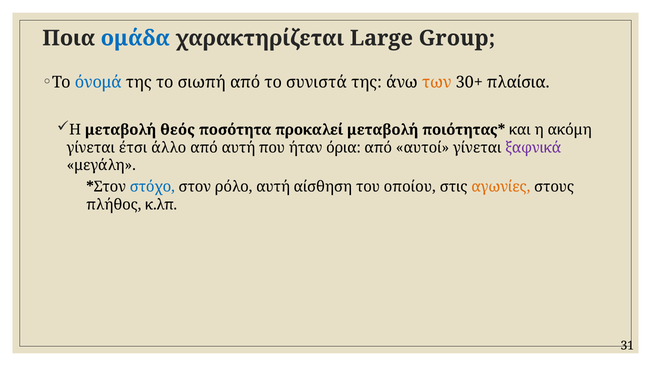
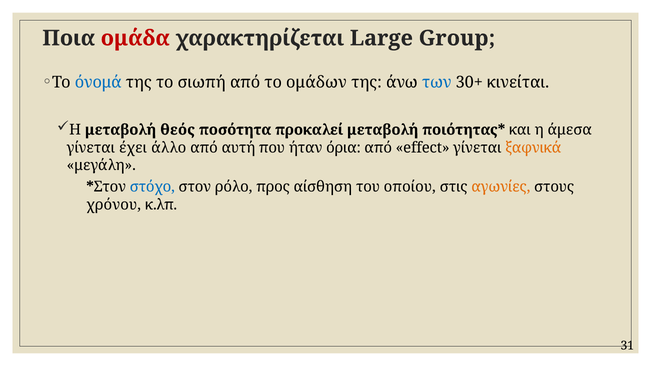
ομάδα colour: blue -> red
συνιστά: συνιστά -> ομάδων
των colour: orange -> blue
πλαίσια: πλαίσια -> κινείται
ακόμη: ακόμη -> άμεσα
έτσι: έτσι -> έχει
αυτοί: αυτοί -> effect
ξαφνικά colour: purple -> orange
ρόλο αυτή: αυτή -> προς
πλήθος: πλήθος -> χρόνου
